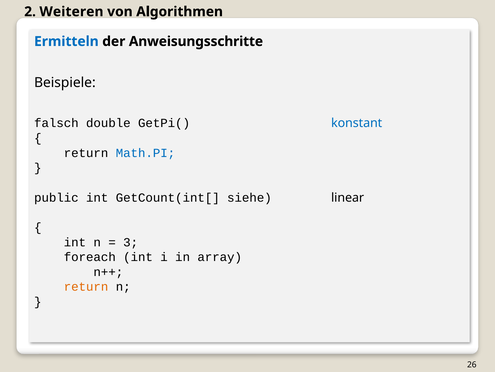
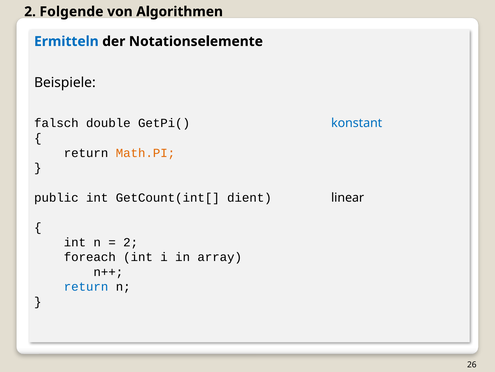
Weiteren: Weiteren -> Folgende
Anweisungsschritte: Anweisungsschritte -> Notationselemente
Math.PI colour: blue -> orange
siehe: siehe -> dient
3 at (131, 242): 3 -> 2
return at (86, 286) colour: orange -> blue
